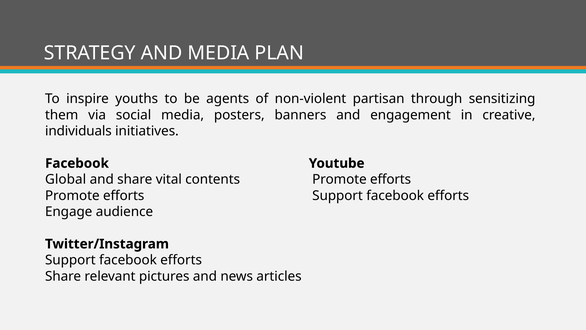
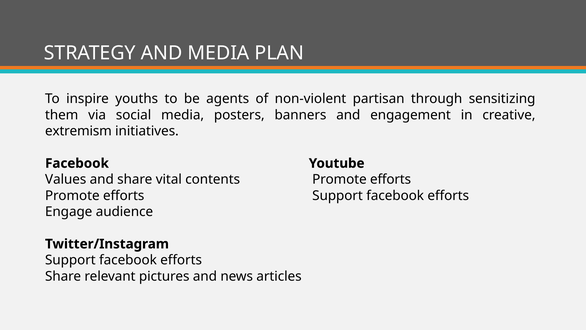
individuals: individuals -> extremism
Global: Global -> Values
